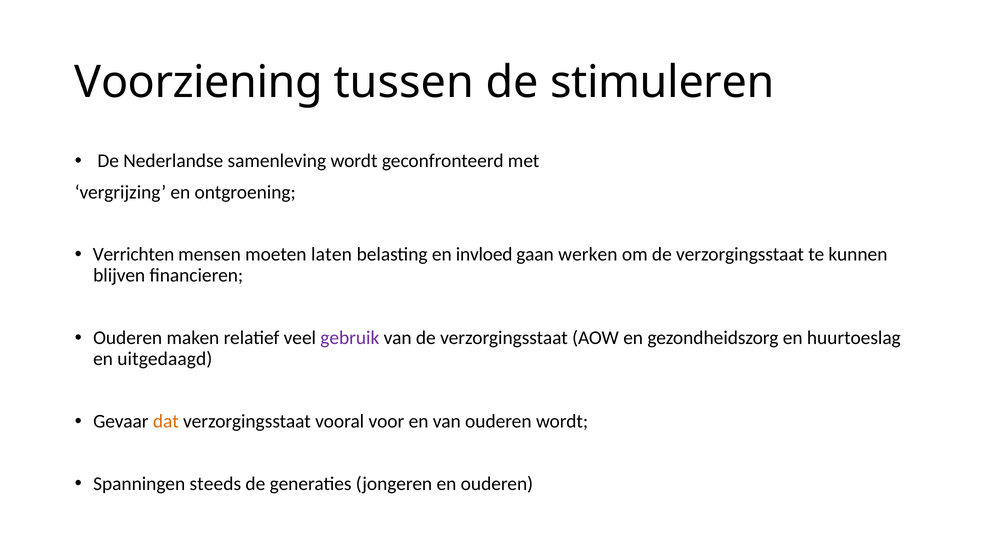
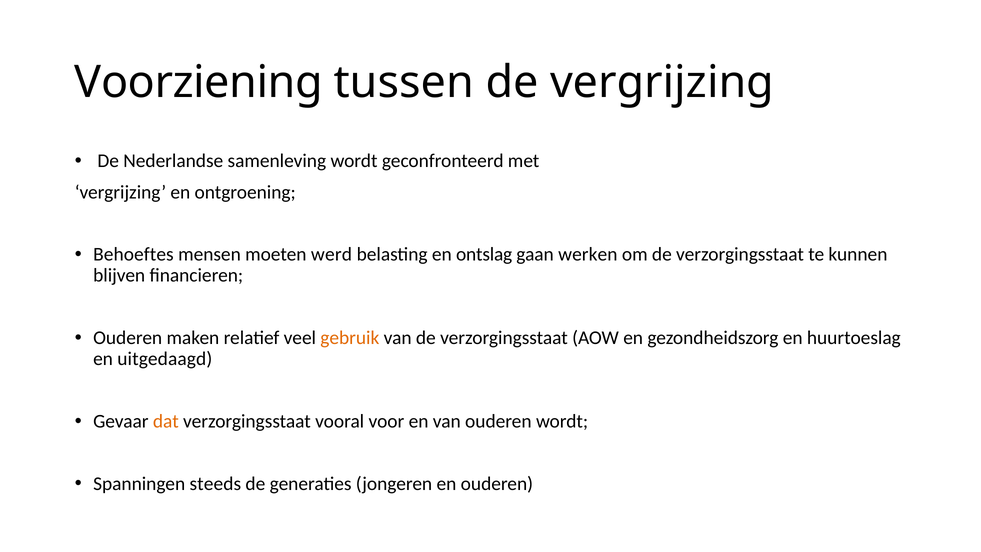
de stimuleren: stimuleren -> vergrijzing
Verrichten: Verrichten -> Behoeftes
laten: laten -> werd
invloed: invloed -> ontslag
gebruik colour: purple -> orange
